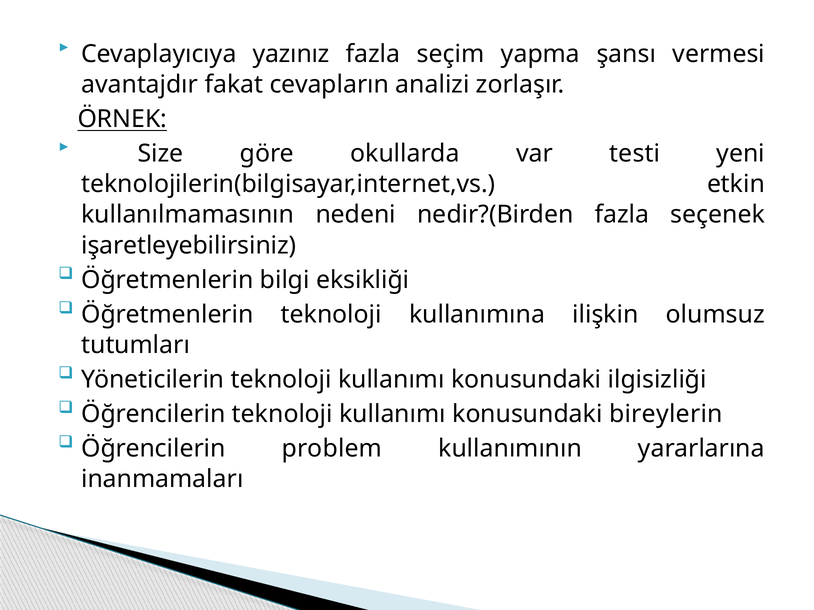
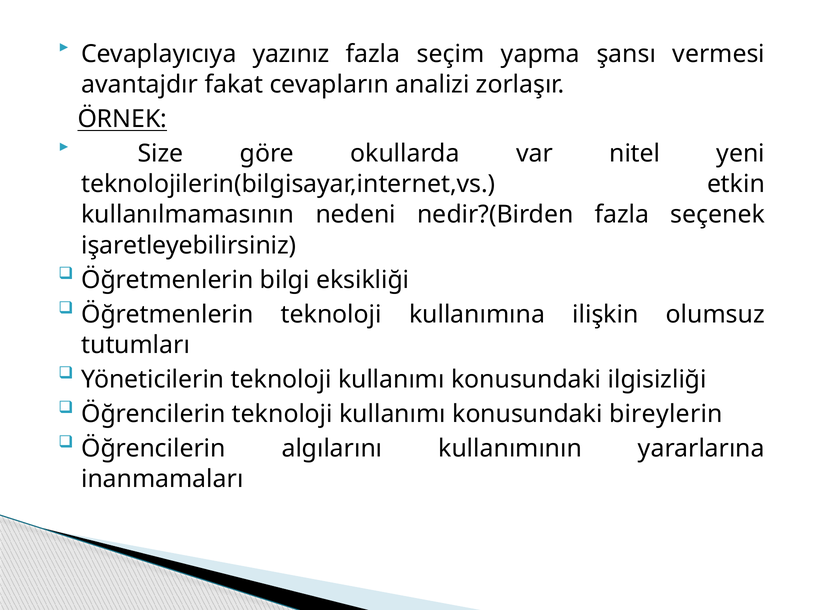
testi: testi -> nitel
problem: problem -> algılarını
